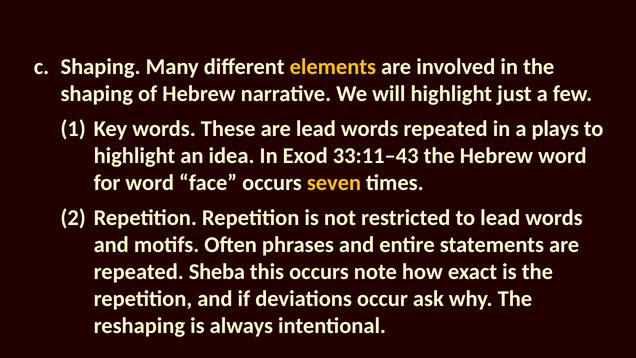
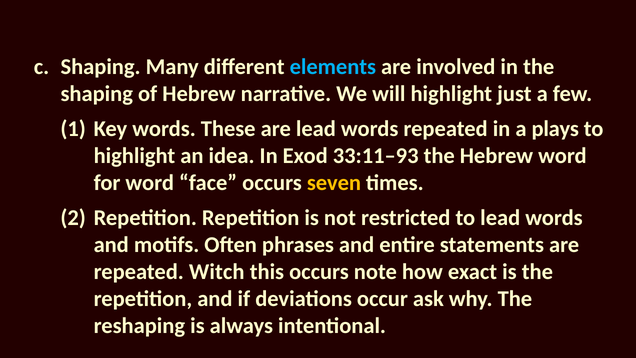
elements colour: yellow -> light blue
33:11–43: 33:11–43 -> 33:11–93
Sheba: Sheba -> Witch
